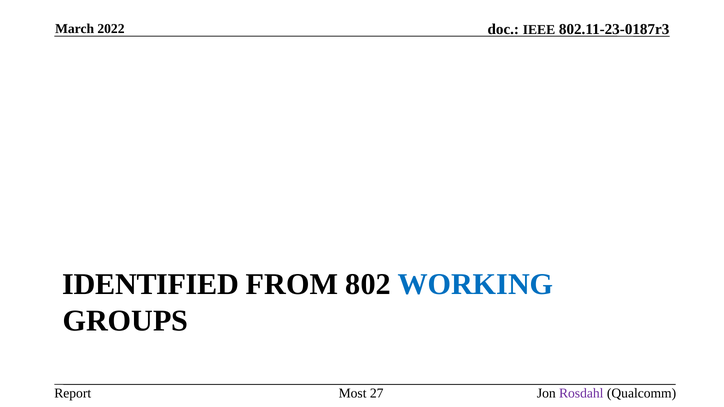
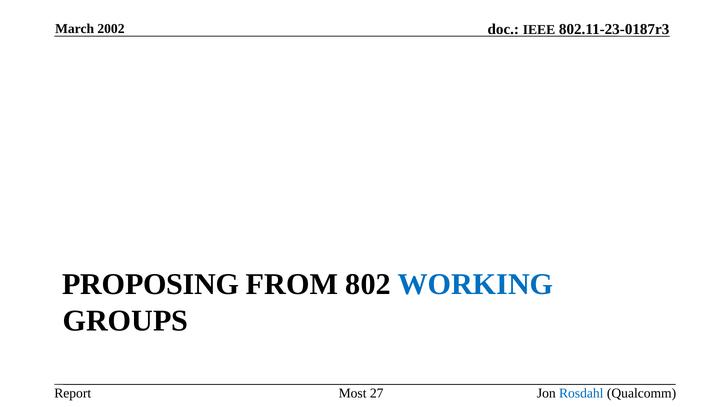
2022: 2022 -> 2002
IDENTIFIED: IDENTIFIED -> PROPOSING
Rosdahl colour: purple -> blue
